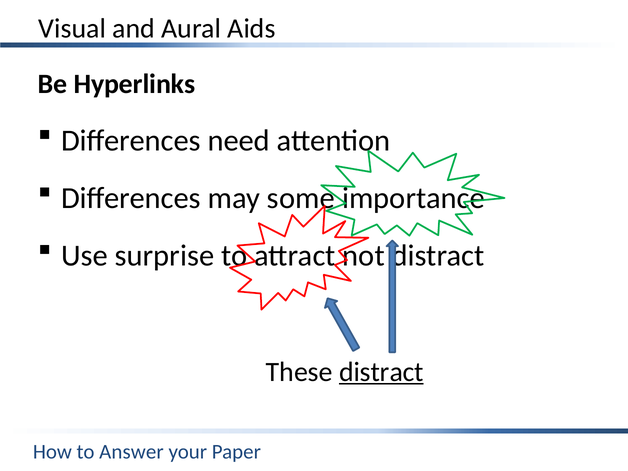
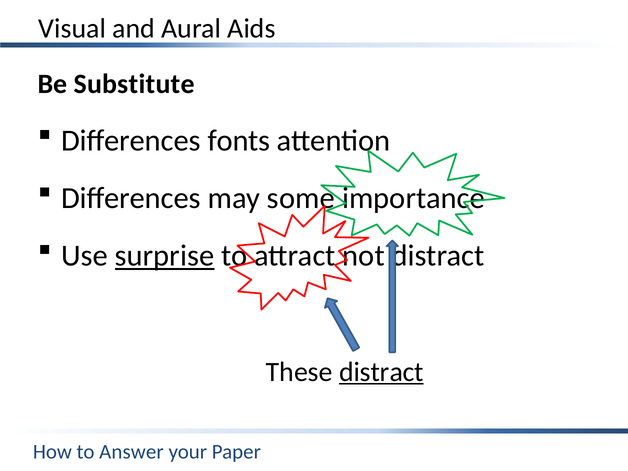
Hyperlinks: Hyperlinks -> Substitute
need: need -> fonts
surprise underline: none -> present
